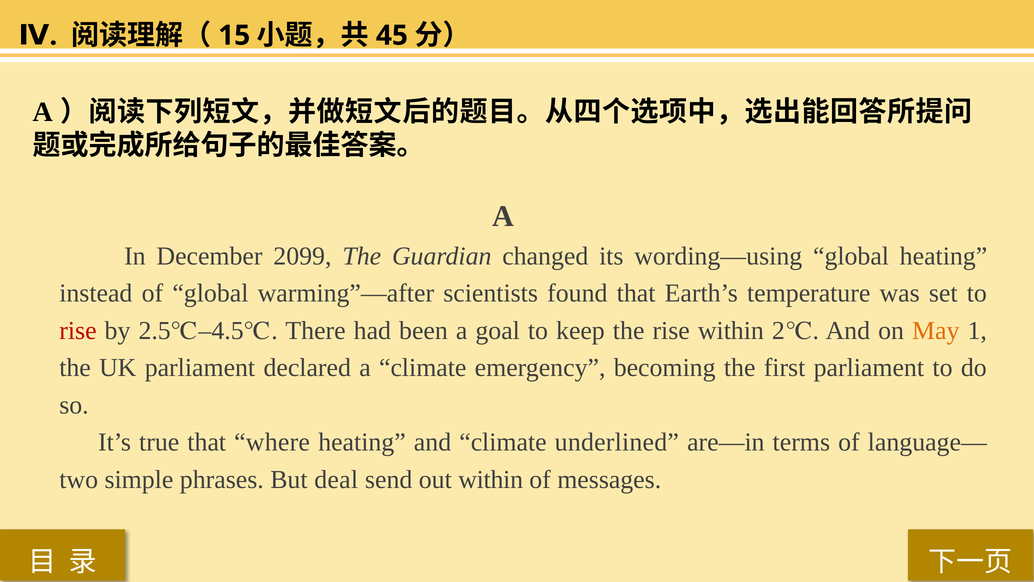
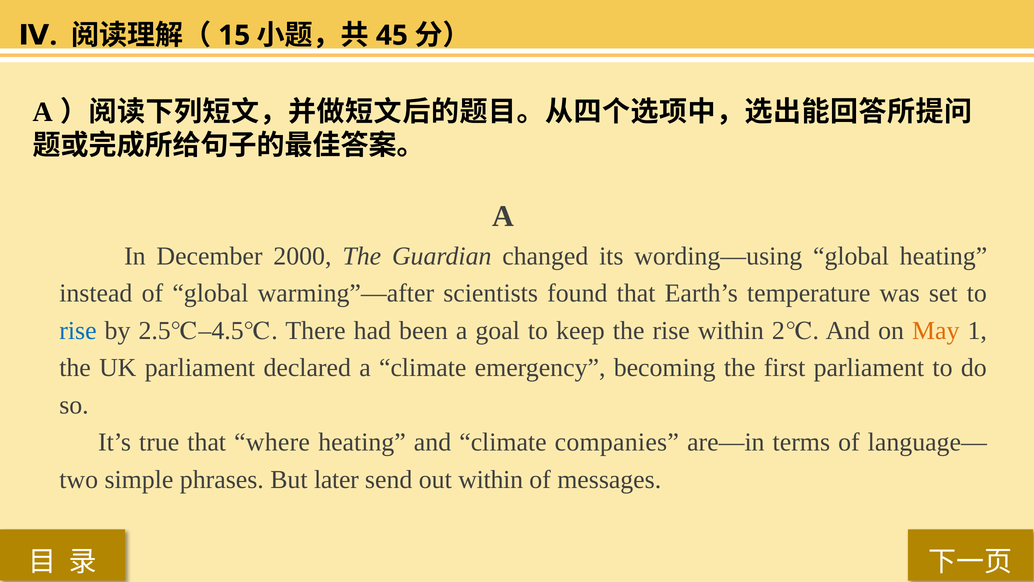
2099: 2099 -> 2000
rise at (78, 330) colour: red -> blue
underlined: underlined -> companies
deal: deal -> later
